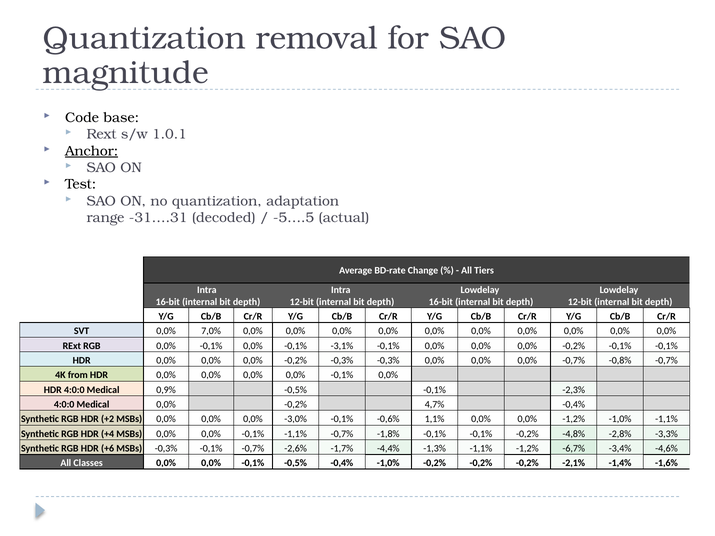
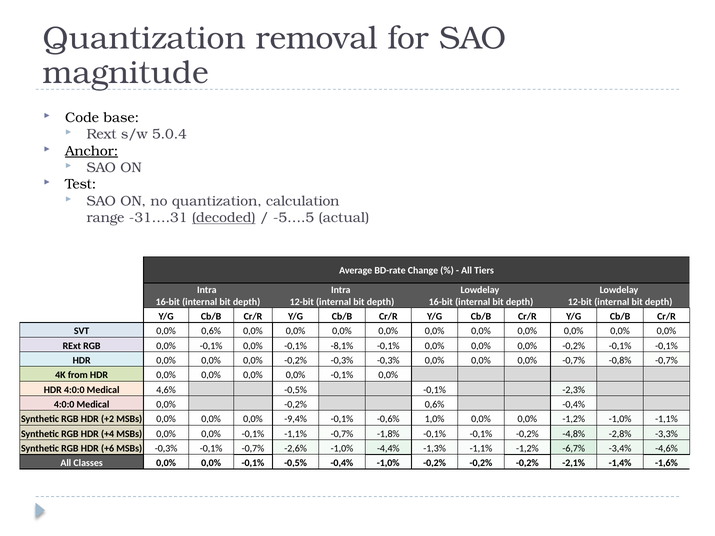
1.0.1: 1.0.1 -> 5.0.4
adaptation: adaptation -> calculation
decoded underline: none -> present
0,0% 7,0%: 7,0% -> 0,6%
-3,1%: -3,1% -> -8,1%
0,9%: 0,9% -> 4,6%
-0,2% 4,7%: 4,7% -> 0,6%
-3,0%: -3,0% -> -9,4%
1,1%: 1,1% -> 1,0%
-2,6% -1,7%: -1,7% -> -1,0%
